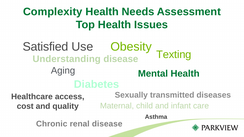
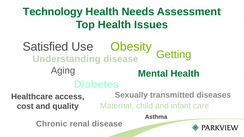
Complexity: Complexity -> Technology
Texting: Texting -> Getting
